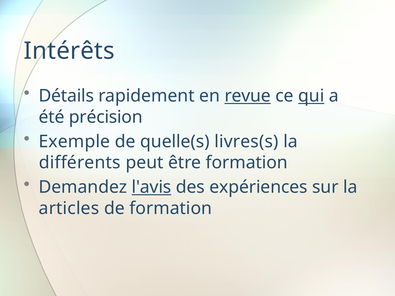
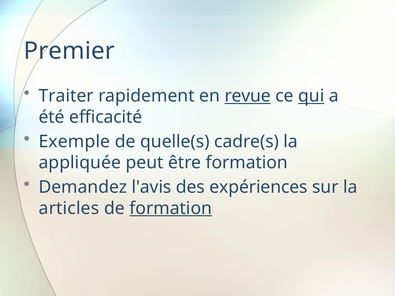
Intérêts: Intérêts -> Premier
Détails: Détails -> Traiter
précision: précision -> efficacité
livres(s: livres(s -> cadre(s
différents: différents -> appliquée
l'avis underline: present -> none
formation at (171, 208) underline: none -> present
